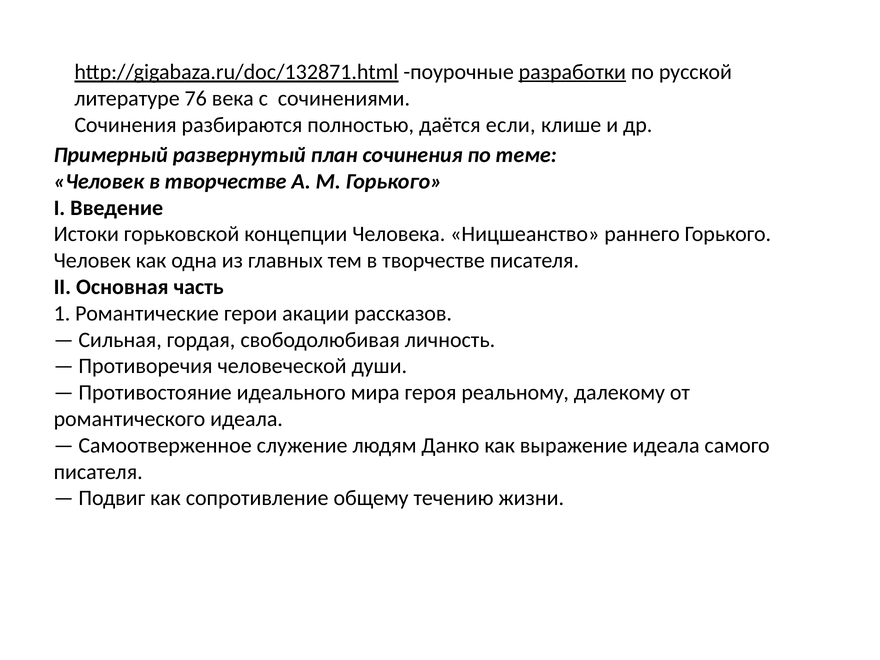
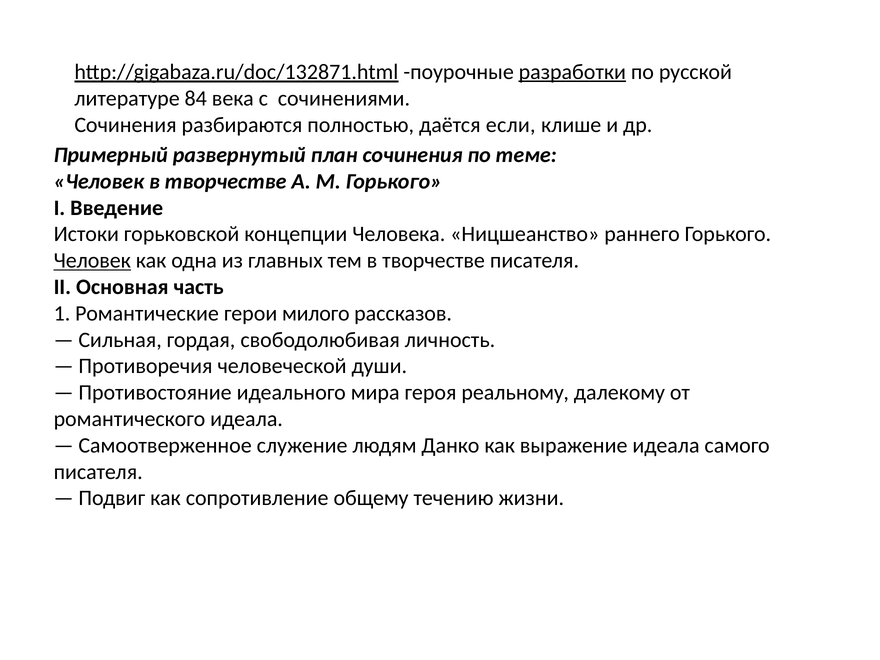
76: 76 -> 84
Человек at (92, 261) underline: none -> present
акации: акации -> милого
